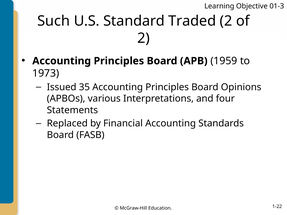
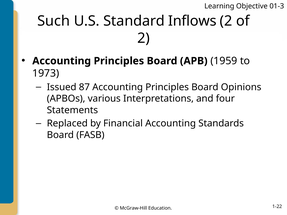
Traded: Traded -> Inflows
35: 35 -> 87
